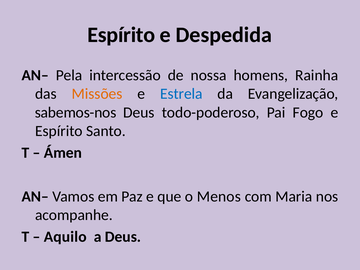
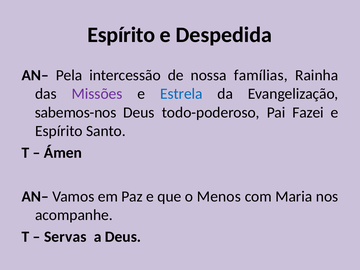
homens: homens -> famílias
Missões colour: orange -> purple
Fogo: Fogo -> Fazei
Aquilo: Aquilo -> Servas
